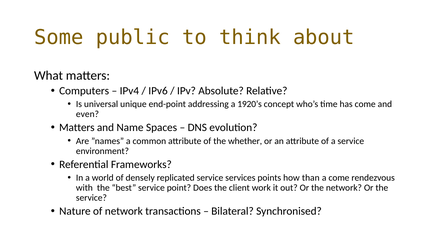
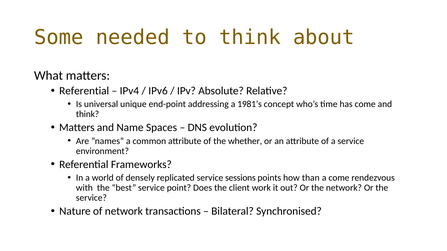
public: public -> needed
Computers at (84, 91): Computers -> Referential
1920’s: 1920’s -> 1981’s
even at (87, 114): even -> think
services: services -> sessions
